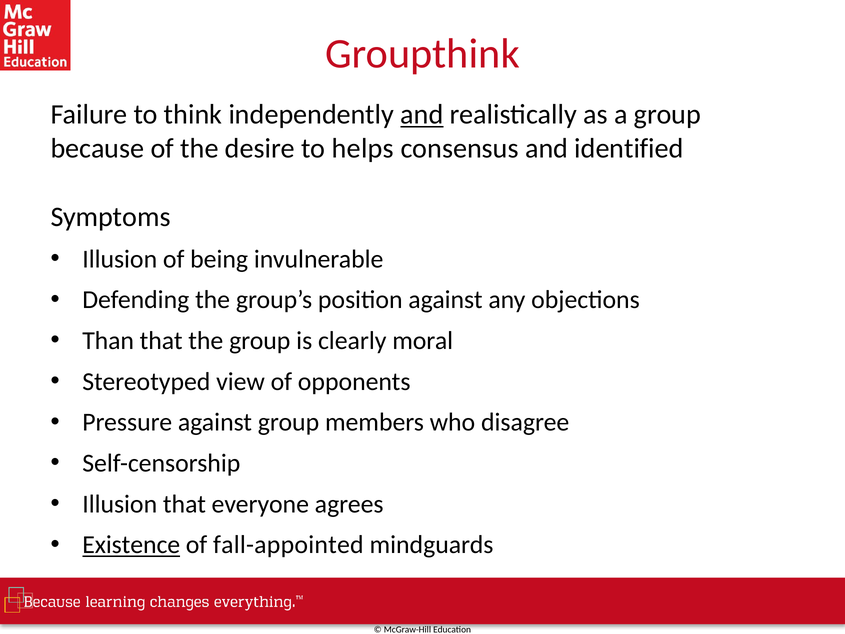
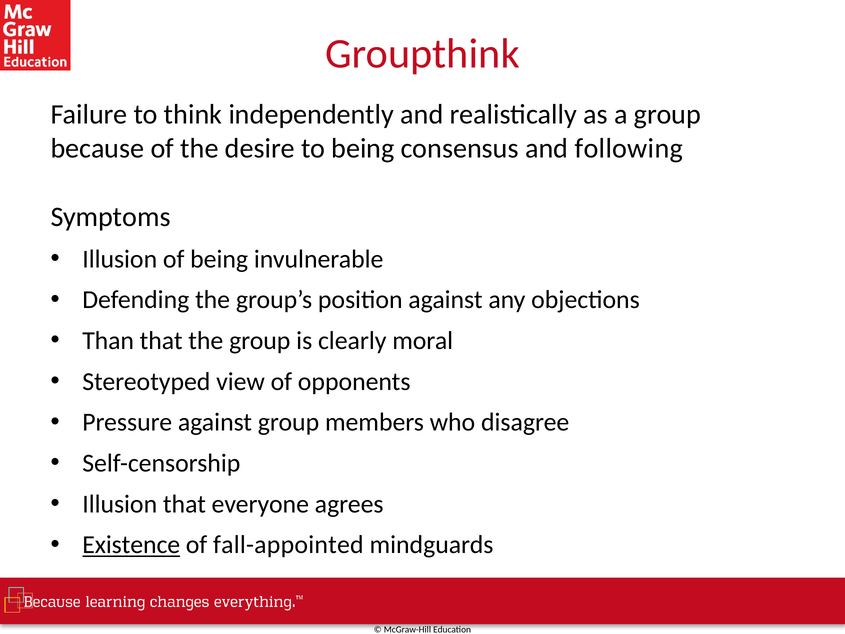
and at (422, 115) underline: present -> none
to helps: helps -> being
identified: identified -> following
